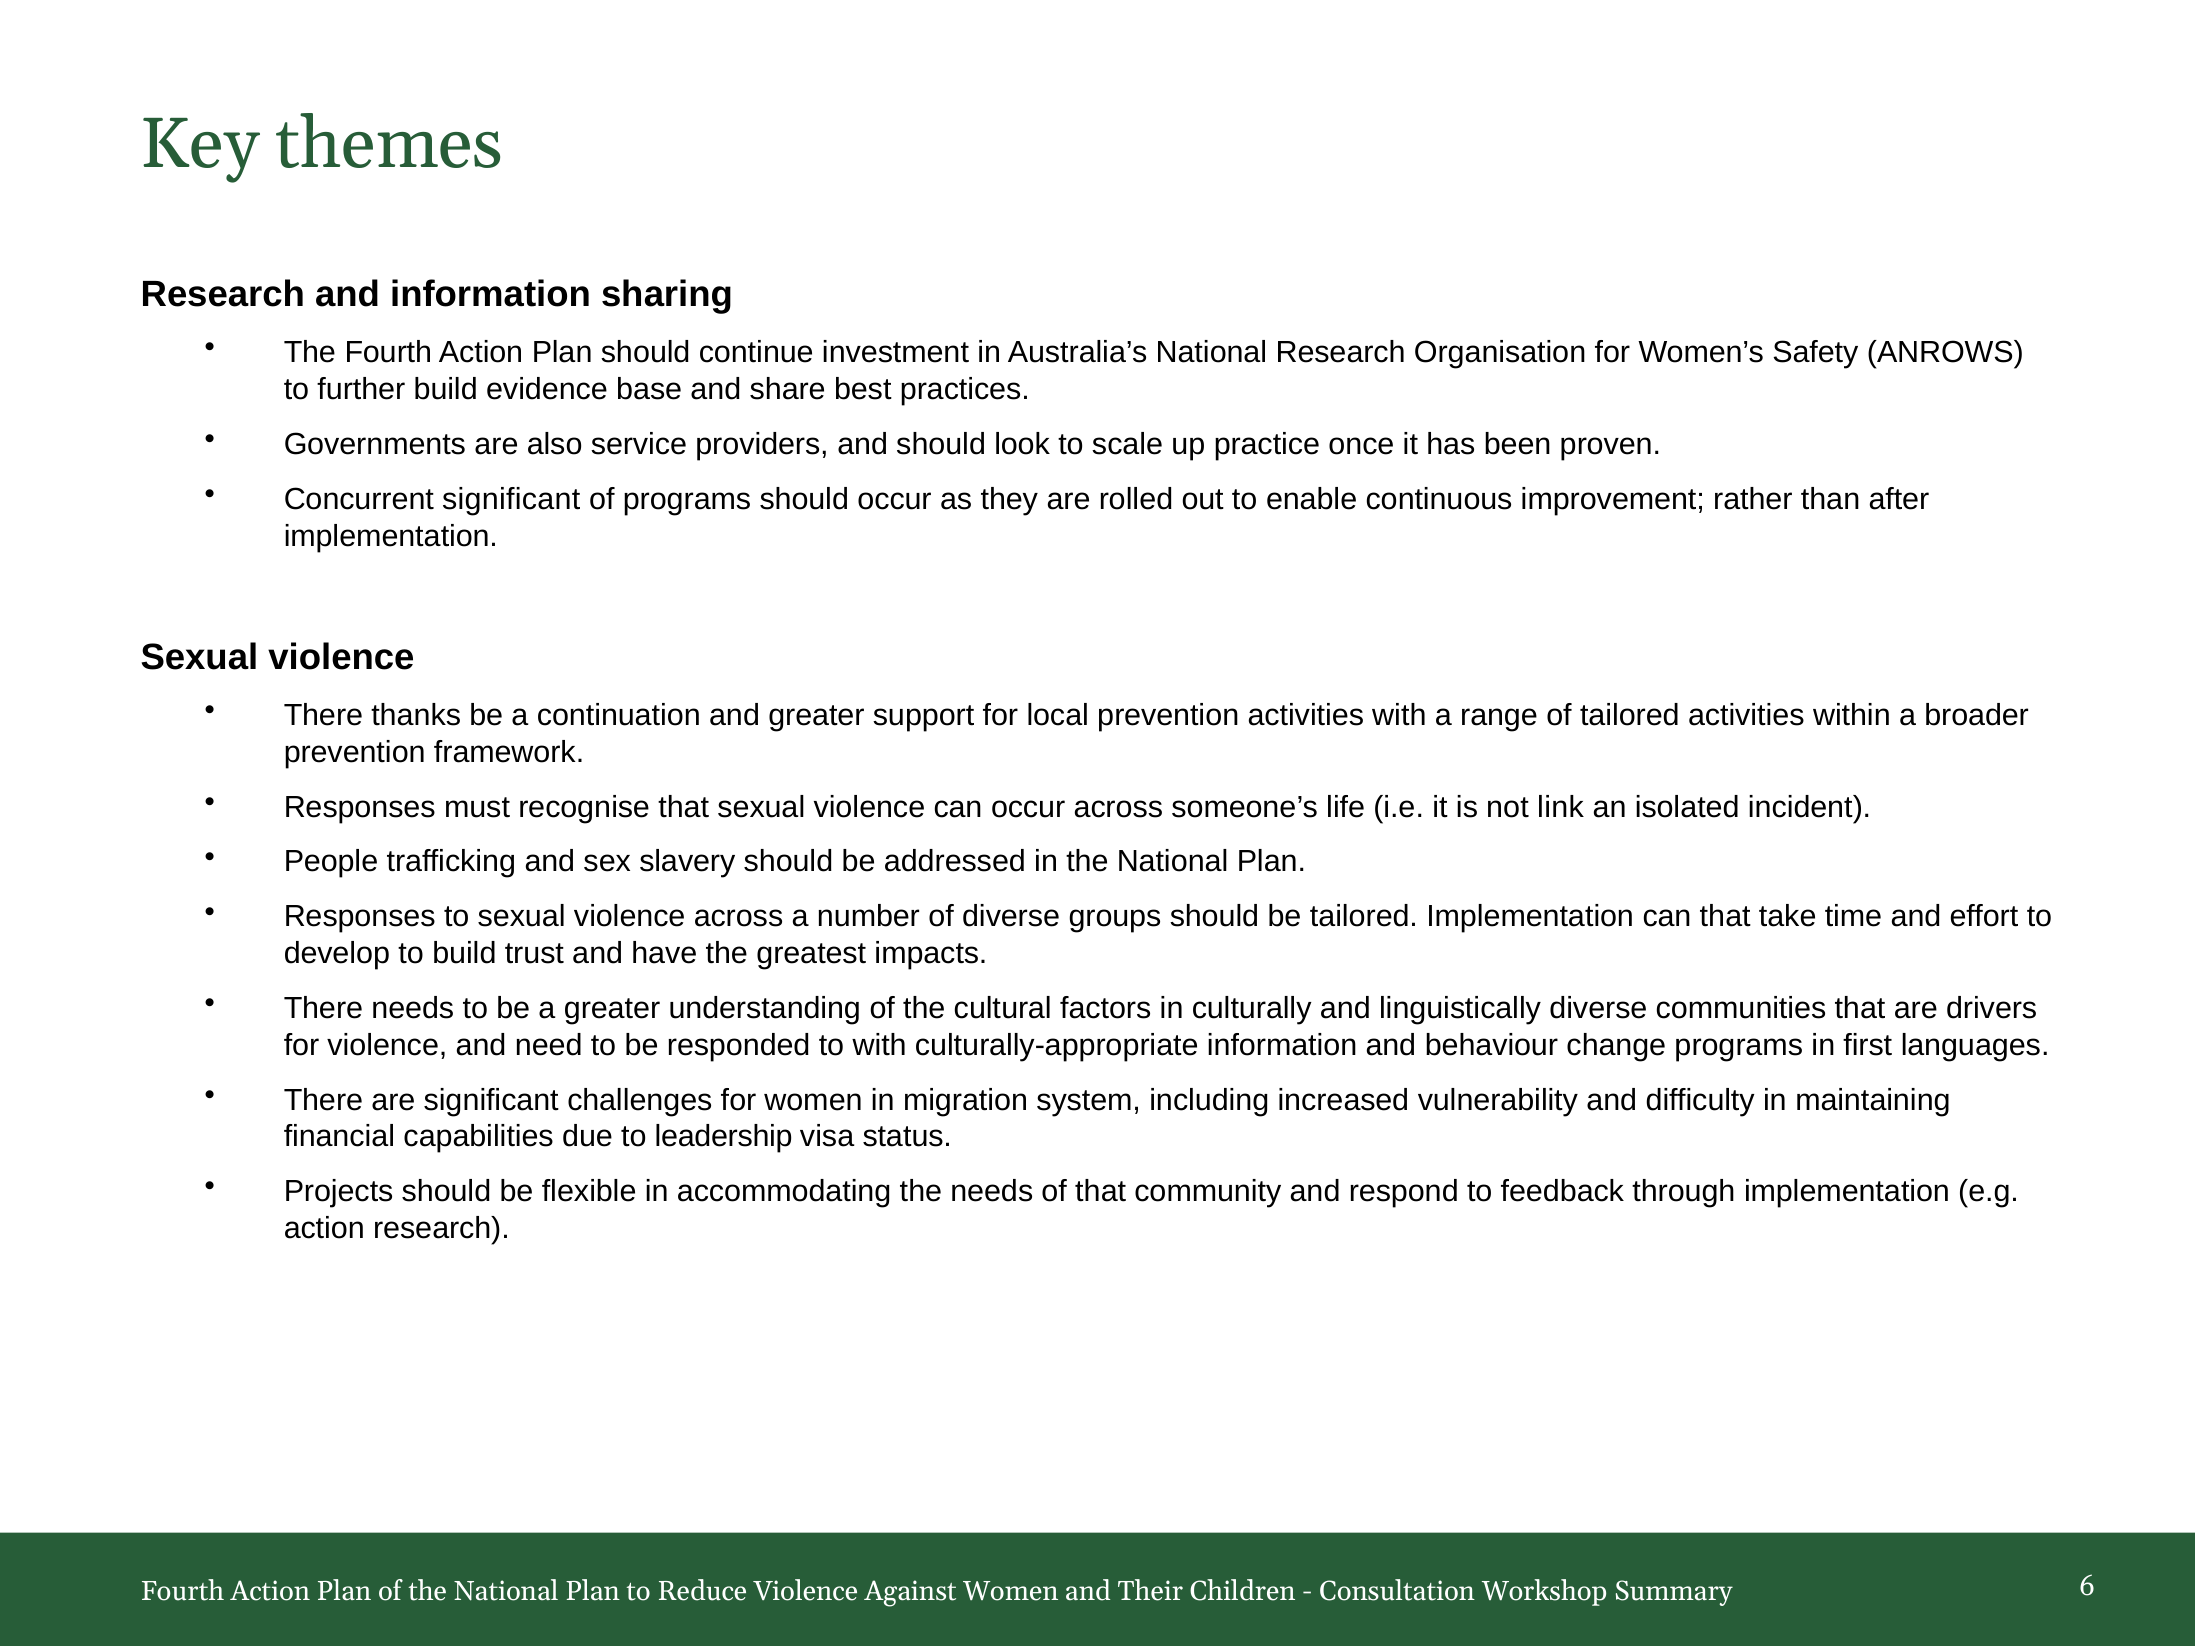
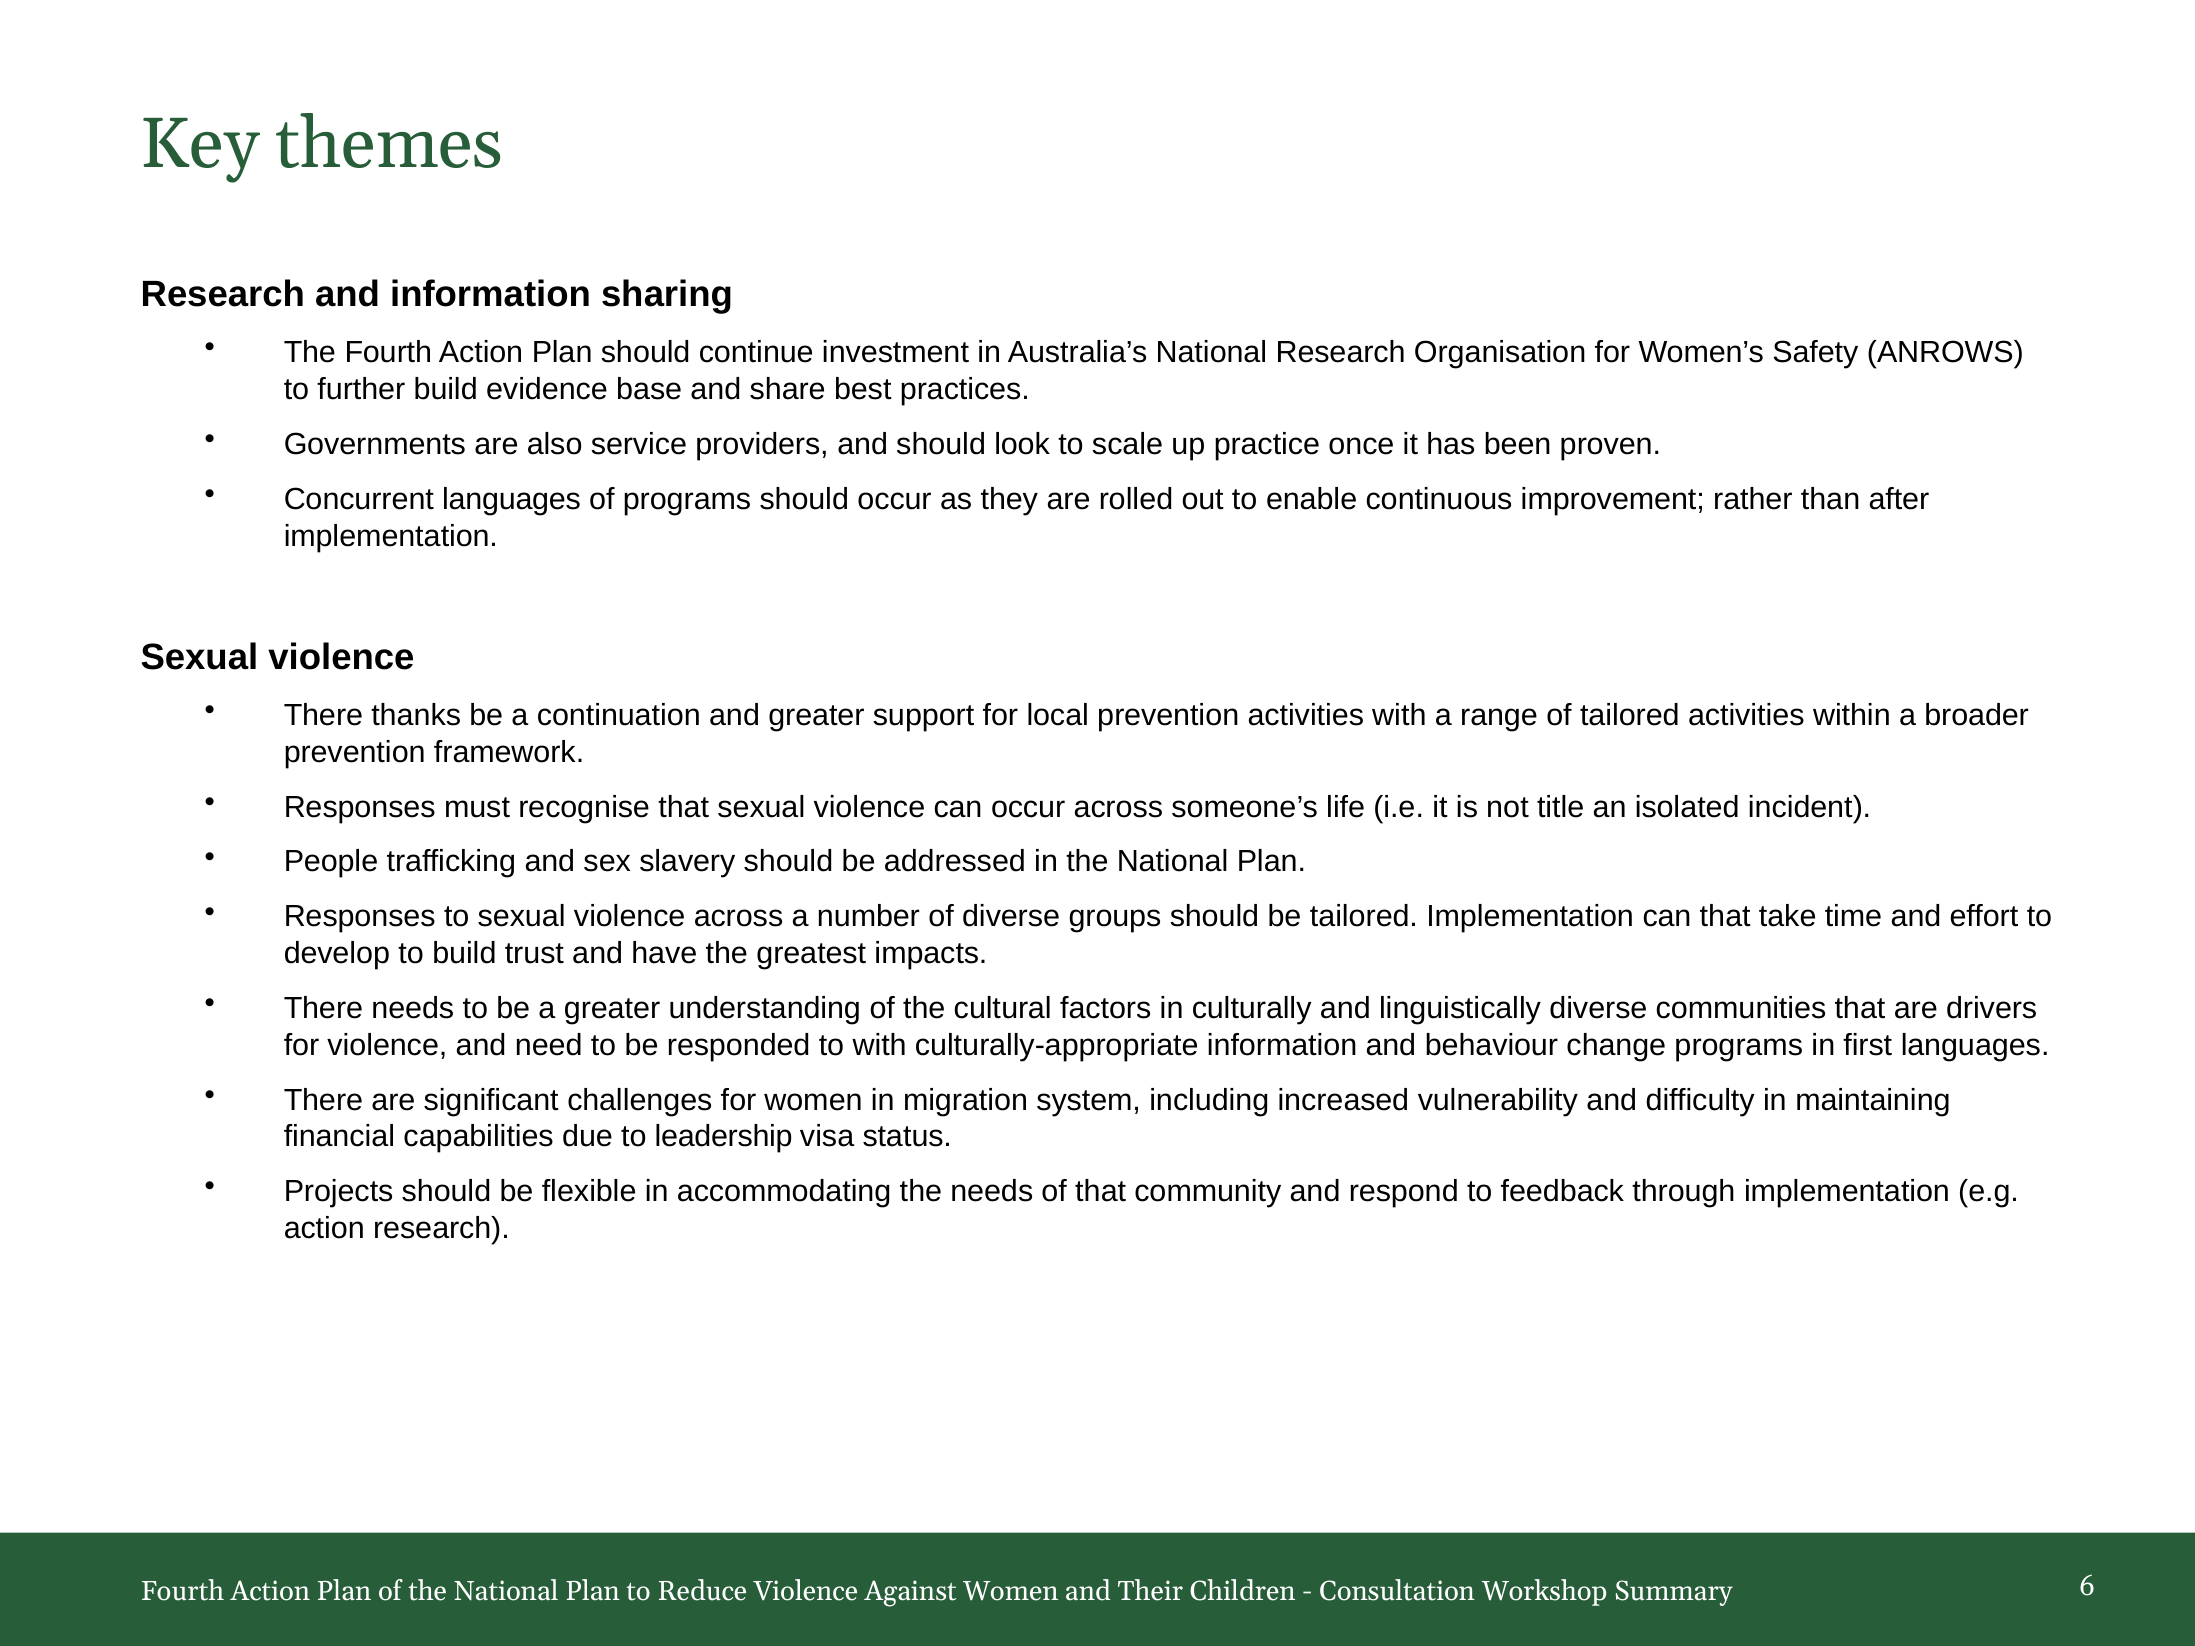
Concurrent significant: significant -> languages
link: link -> title
